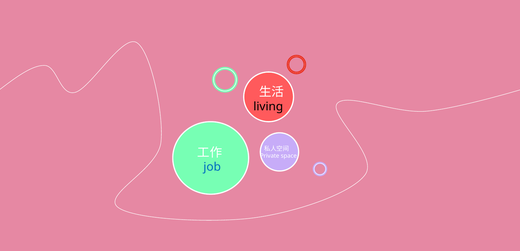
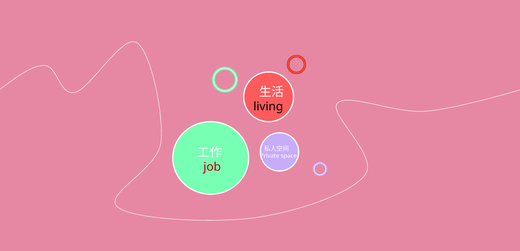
job colour: blue -> red
